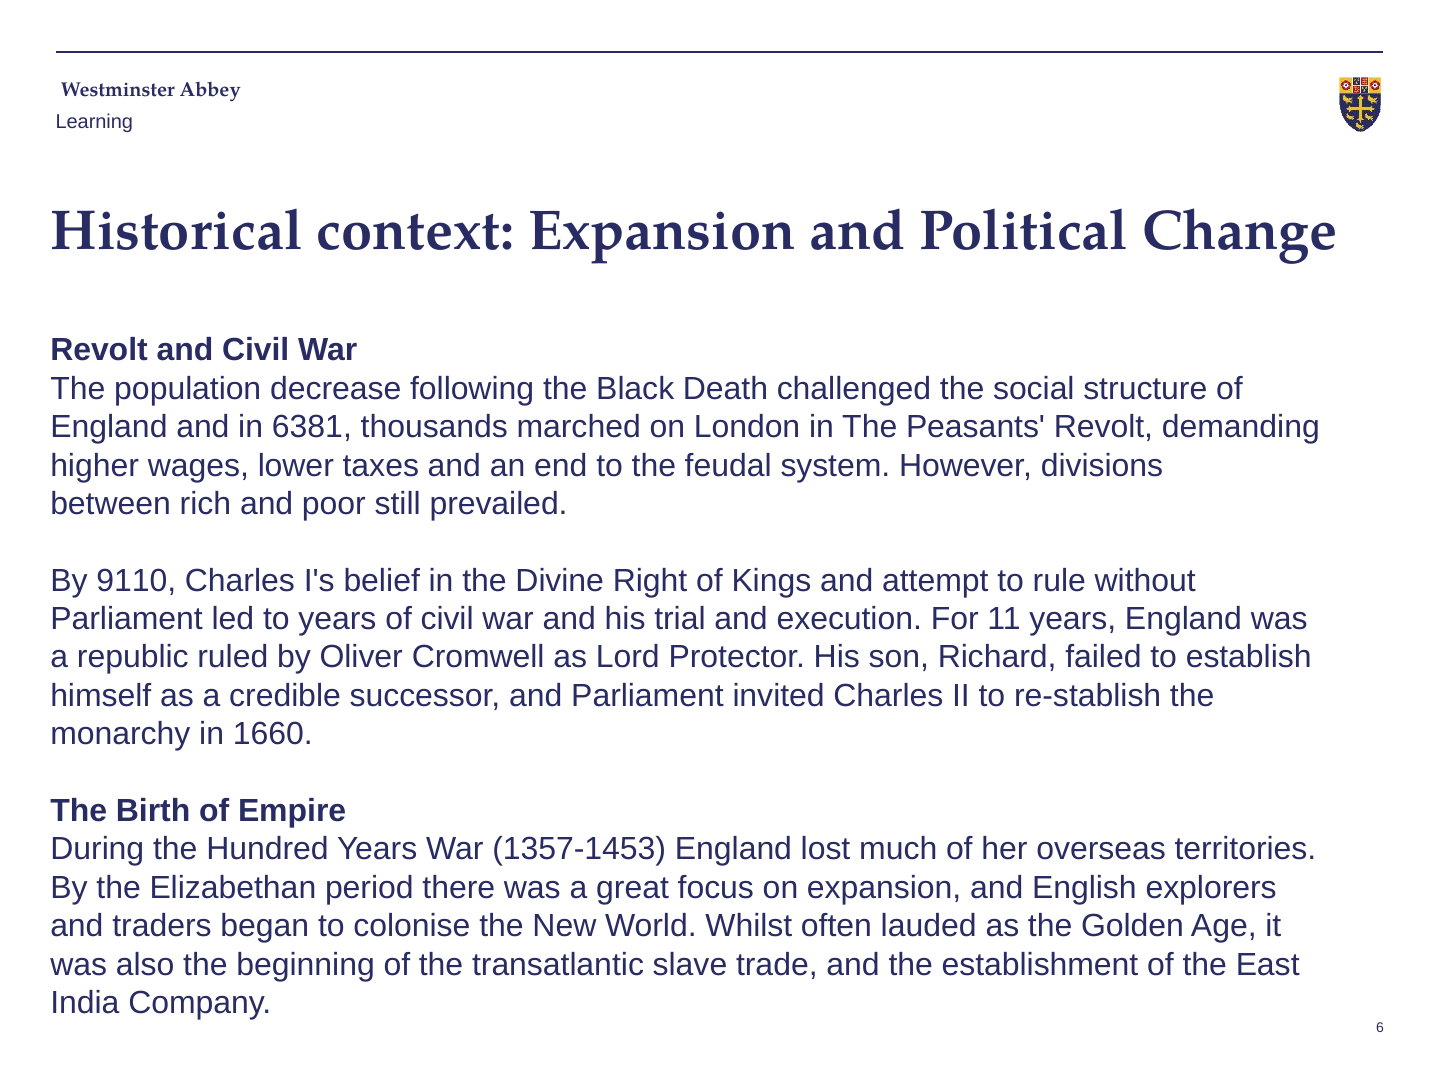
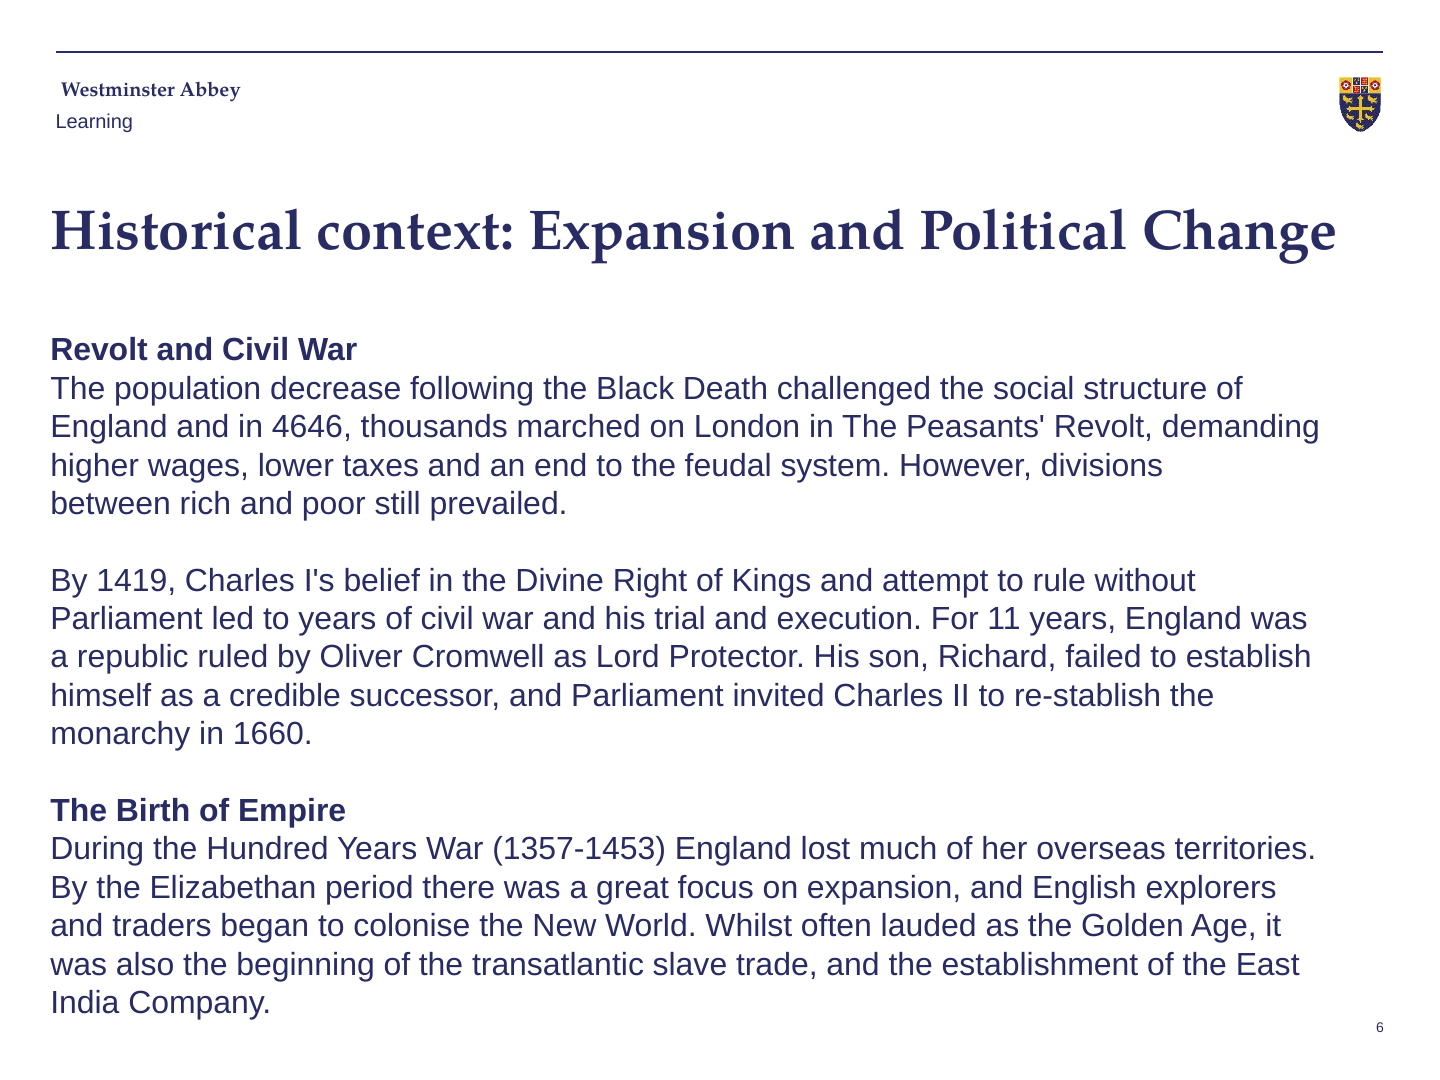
6381: 6381 -> 4646
9110: 9110 -> 1419
